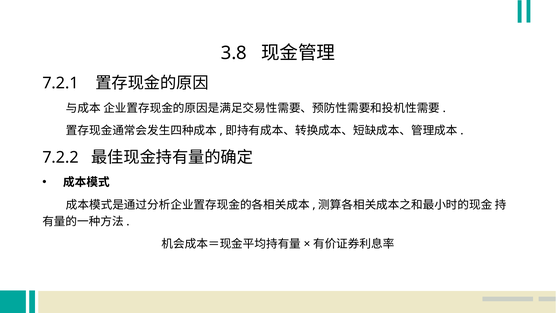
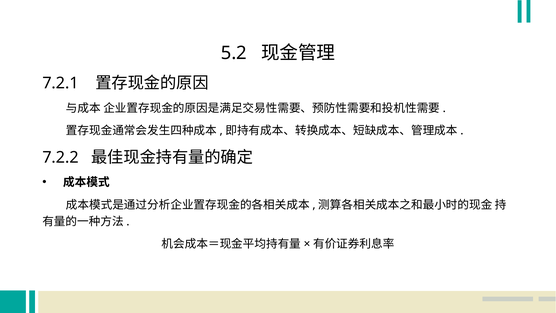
3.8: 3.8 -> 5.2
